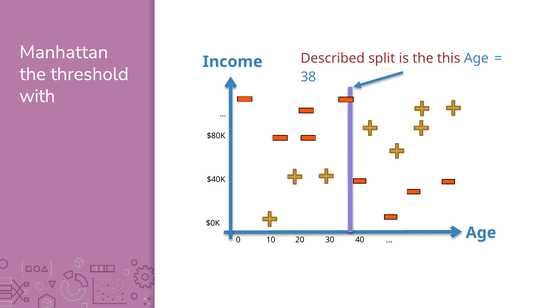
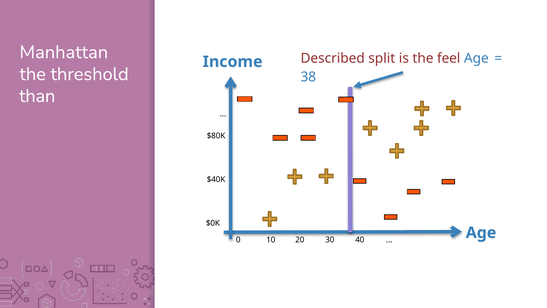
this: this -> feel
with: with -> than
